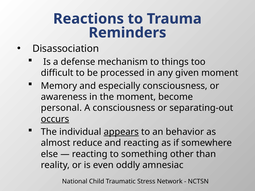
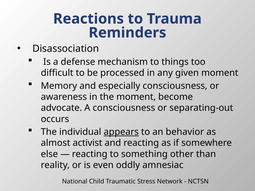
personal: personal -> advocate
occurs underline: present -> none
reduce: reduce -> activist
